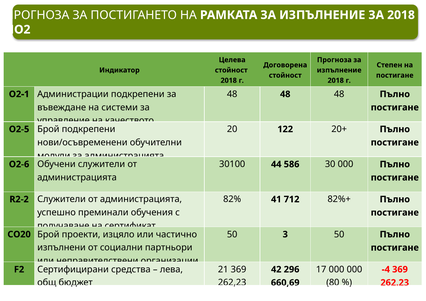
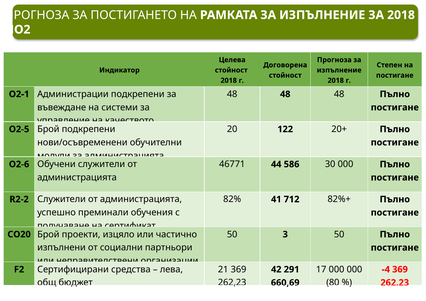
30100: 30100 -> 46771
296: 296 -> 291
